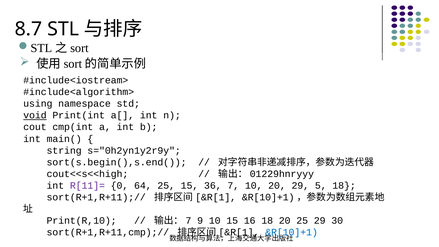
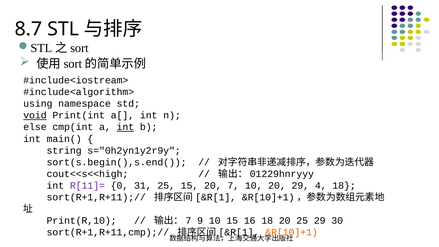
cout: cout -> else
int at (125, 127) underline: none -> present
64: 64 -> 31
15 36: 36 -> 20
5: 5 -> 4
&R[10]+1 colour: blue -> orange
